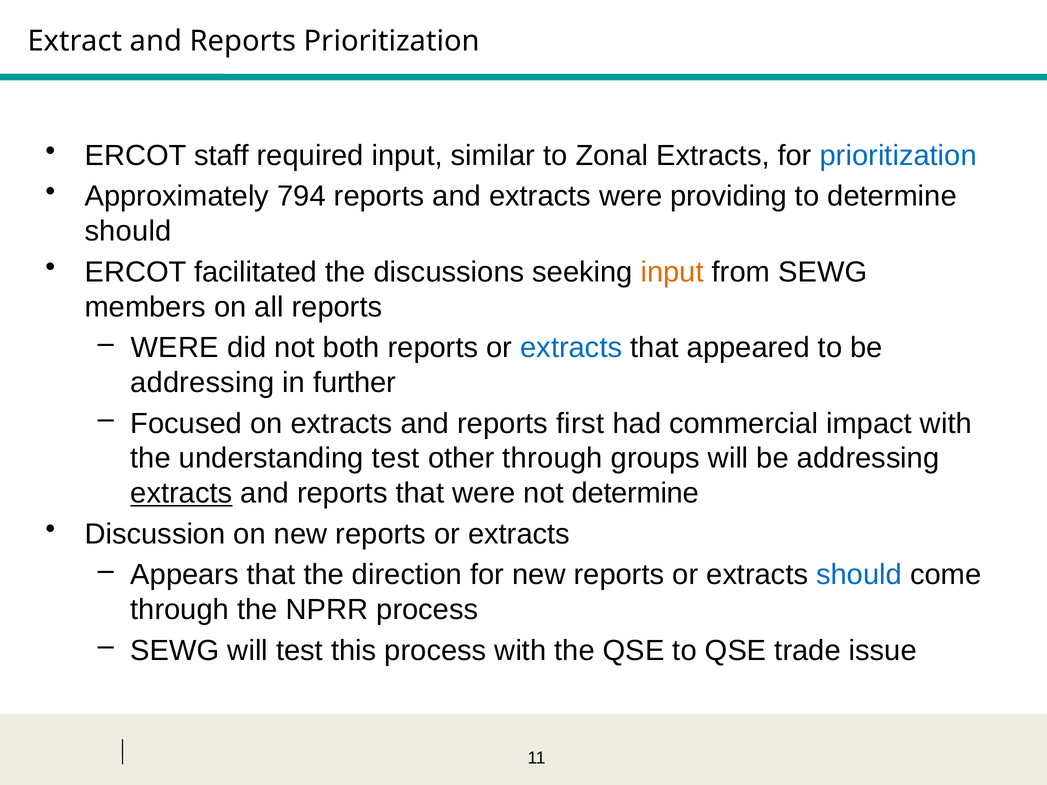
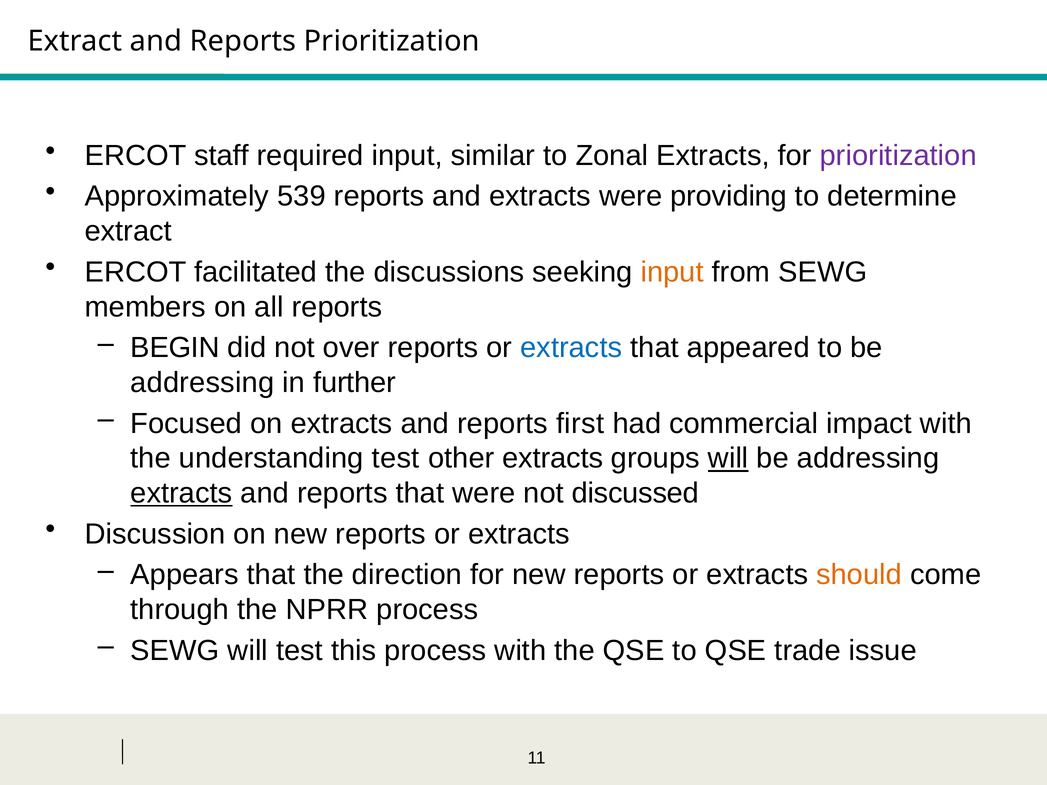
prioritization at (898, 156) colour: blue -> purple
794: 794 -> 539
should at (128, 231): should -> extract
WERE at (175, 348): WERE -> BEGIN
both: both -> over
other through: through -> extracts
will at (728, 459) underline: none -> present
not determine: determine -> discussed
should at (859, 575) colour: blue -> orange
